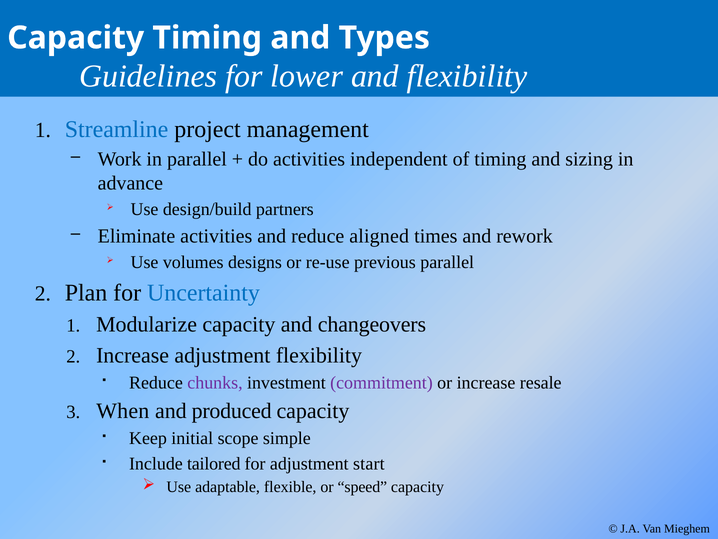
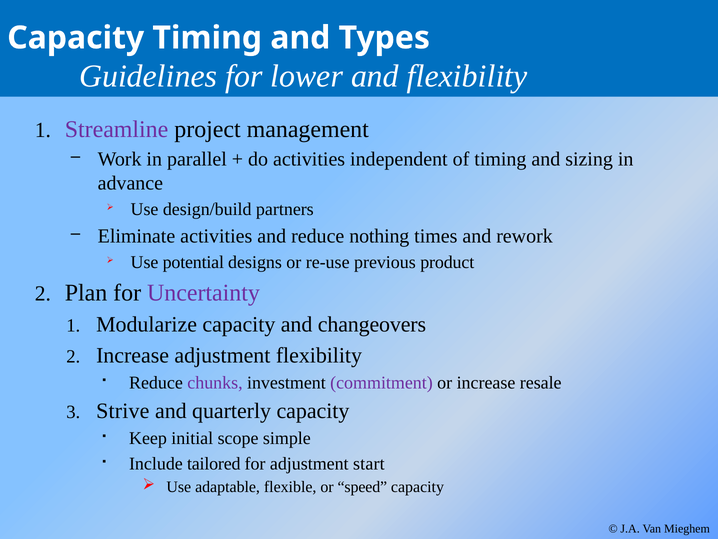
Streamline colour: blue -> purple
aligned: aligned -> nothing
volumes: volumes -> potential
previous parallel: parallel -> product
Uncertainty colour: blue -> purple
When: When -> Strive
produced: produced -> quarterly
